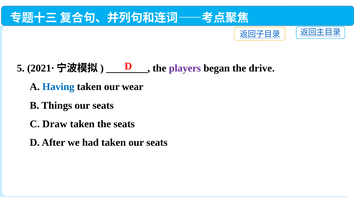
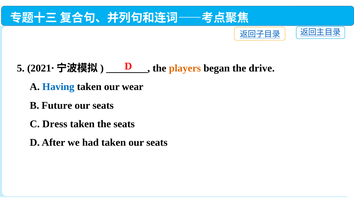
players colour: purple -> orange
Things: Things -> Future
Draw: Draw -> Dress
